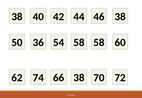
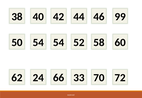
46 38: 38 -> 99
50 36: 36 -> 54
54 58: 58 -> 52
74: 74 -> 24
66 38: 38 -> 33
